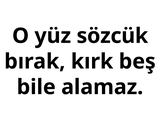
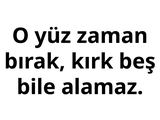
sözcük: sözcük -> zaman
